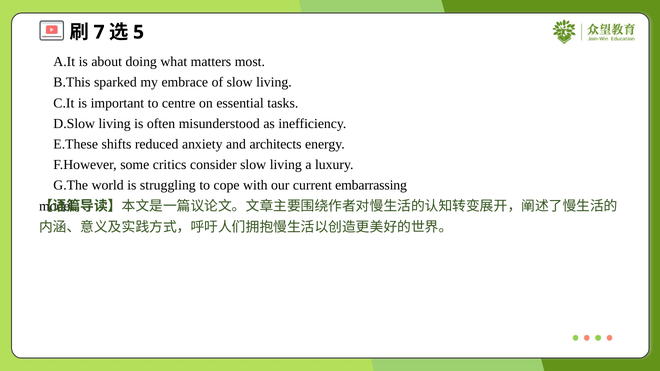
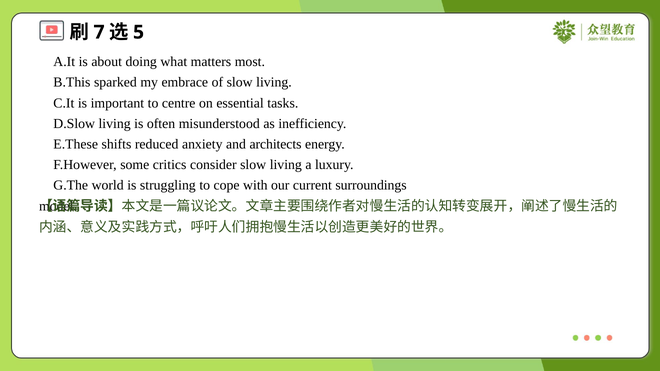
embarrassing: embarrassing -> surroundings
